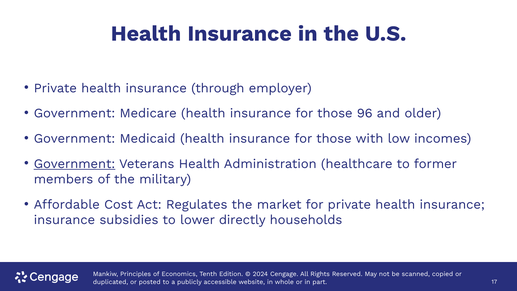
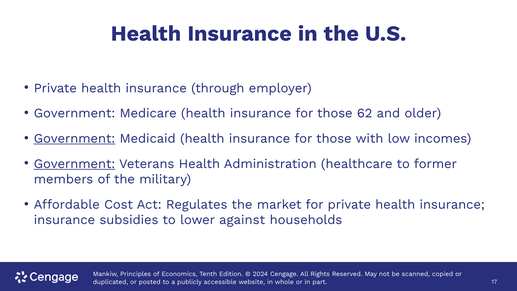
96: 96 -> 62
Government at (75, 138) underline: none -> present
directly: directly -> against
